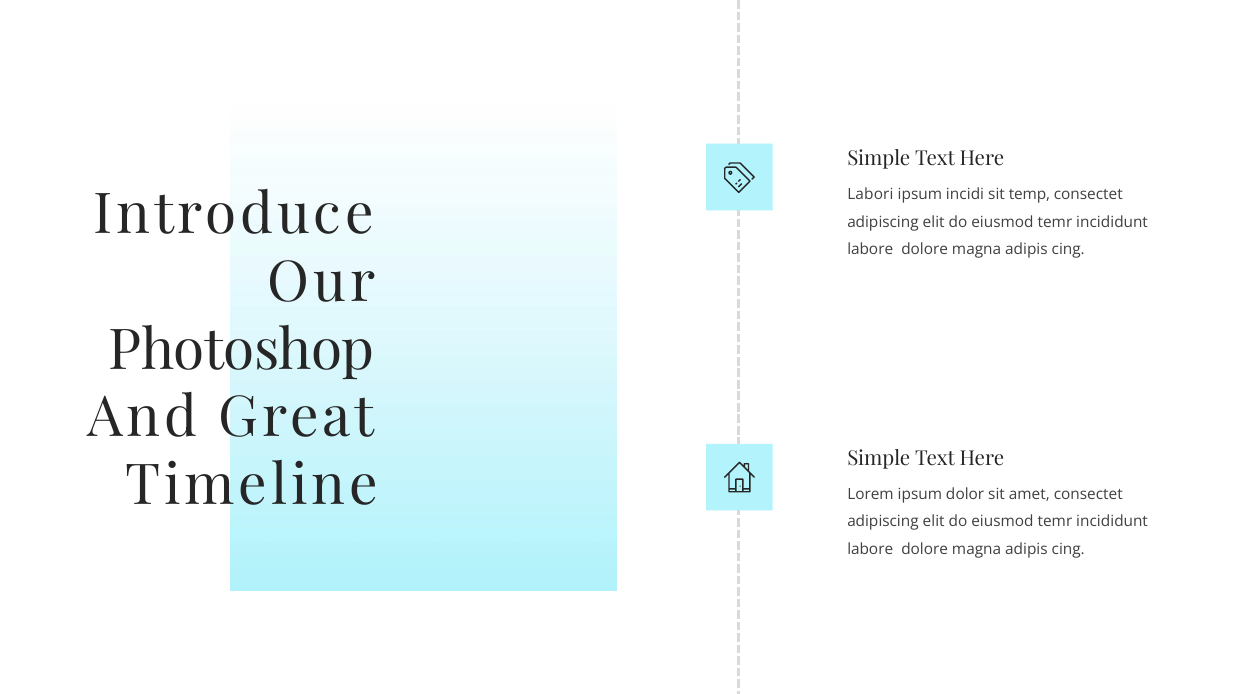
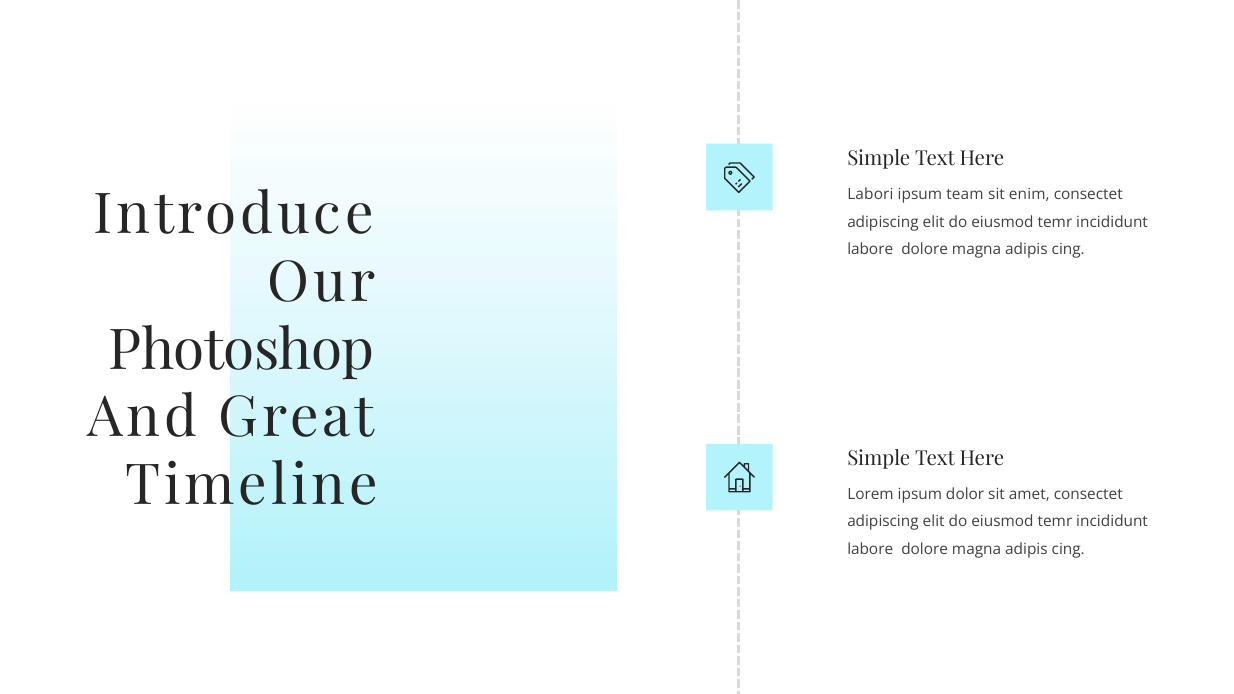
incidi: incidi -> team
temp: temp -> enim
